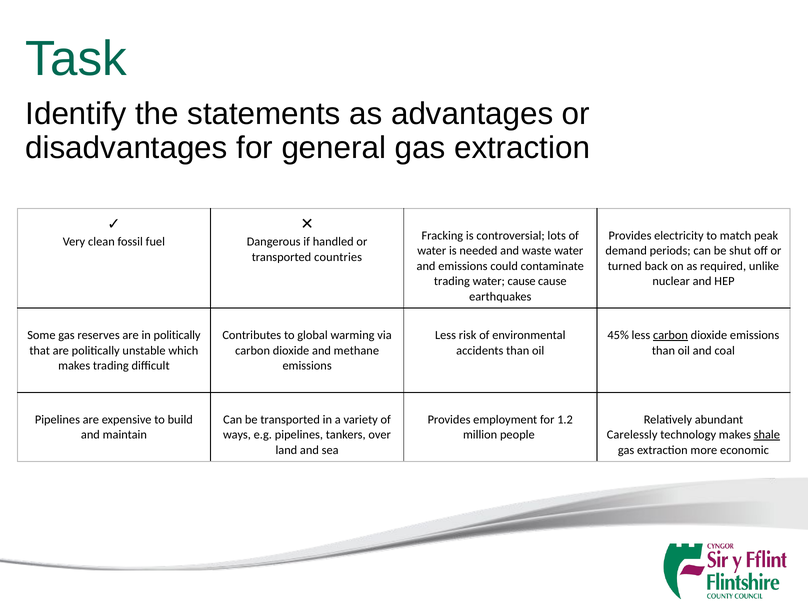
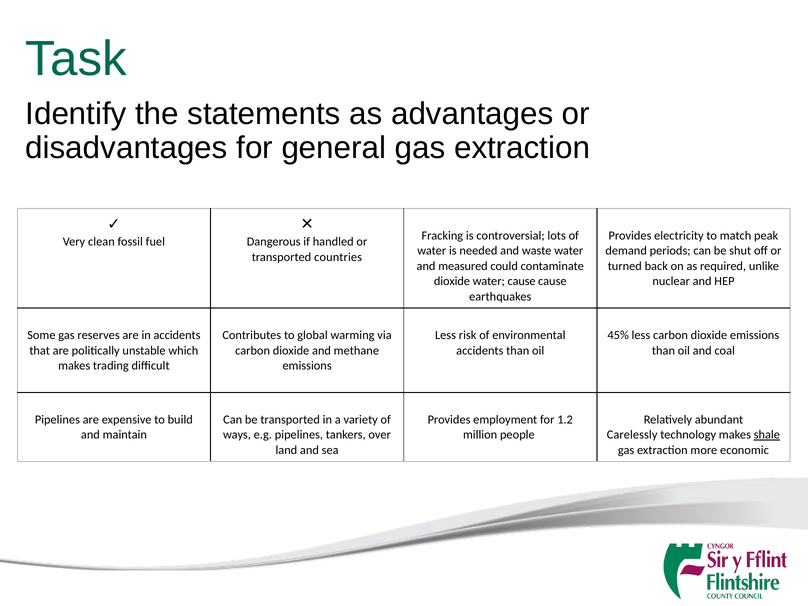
and emissions: emissions -> measured
trading at (452, 281): trading -> dioxide
in politically: politically -> accidents
carbon at (670, 335) underline: present -> none
